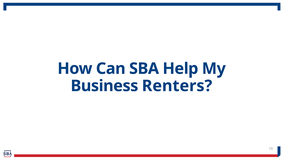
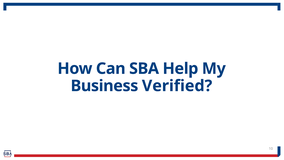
Renters: Renters -> Verified
